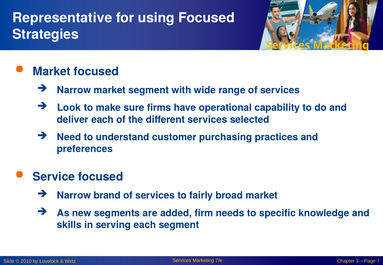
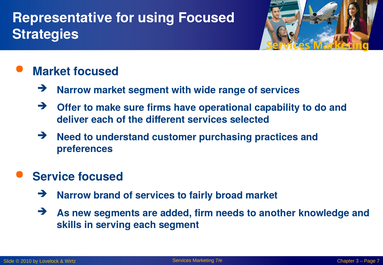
Look: Look -> Offer
specific: specific -> another
